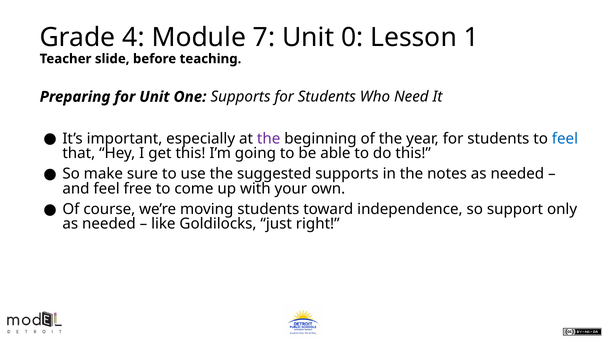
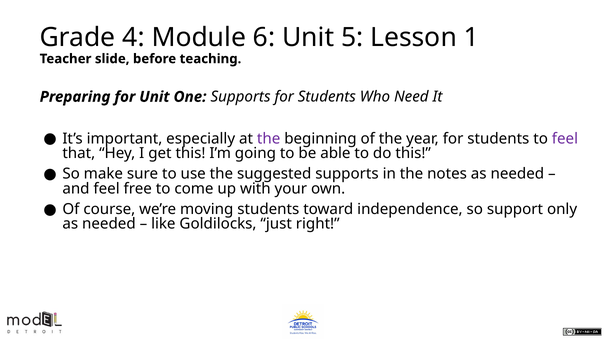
7: 7 -> 6
0: 0 -> 5
feel at (565, 138) colour: blue -> purple
